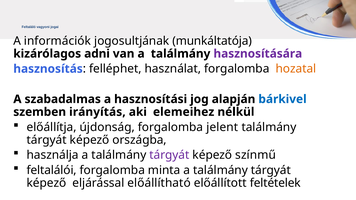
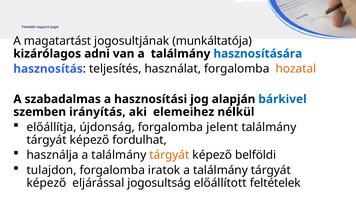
információk: információk -> magatartást
hasznosítására colour: purple -> blue
felléphet: felléphet -> teljesítés
országba: országba -> fordulhat
tárgyát at (169, 155) colour: purple -> orange
színmű: színmű -> belföldi
feltalálói: feltalálói -> tulajdon
minta: minta -> iratok
előállítható: előállítható -> jogosultság
